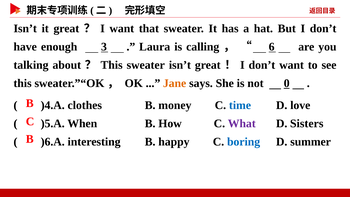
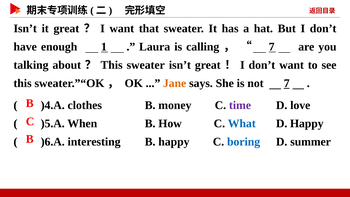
3: 3 -> 1
6 at (272, 47): 6 -> 7
not 0: 0 -> 7
time colour: blue -> purple
What colour: purple -> blue
D Sisters: Sisters -> Happy
